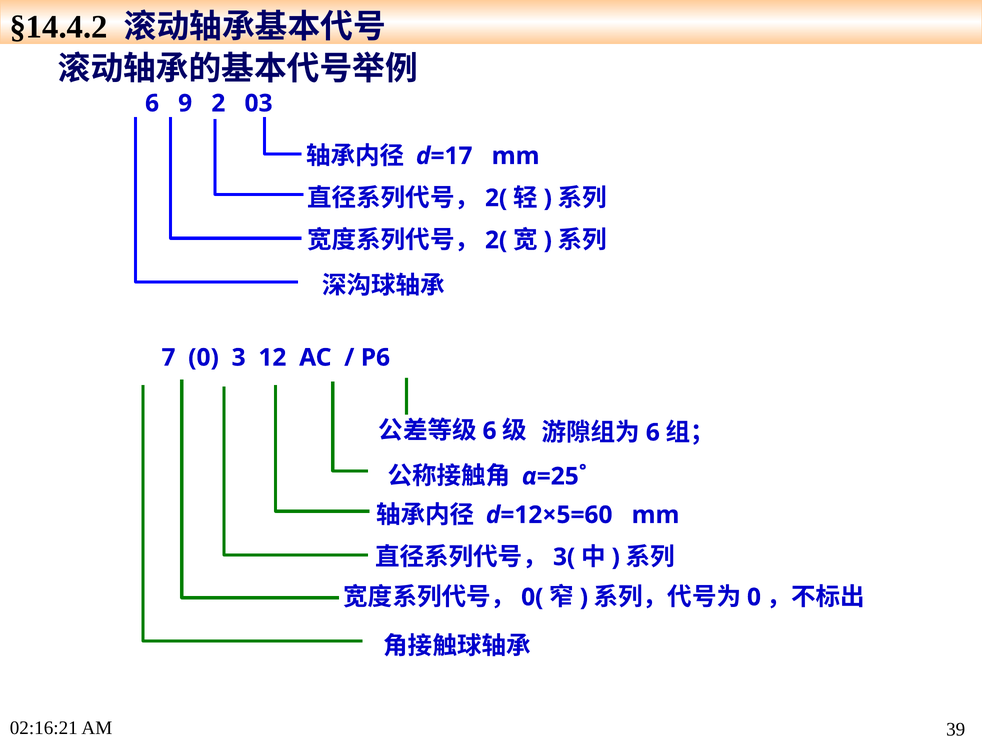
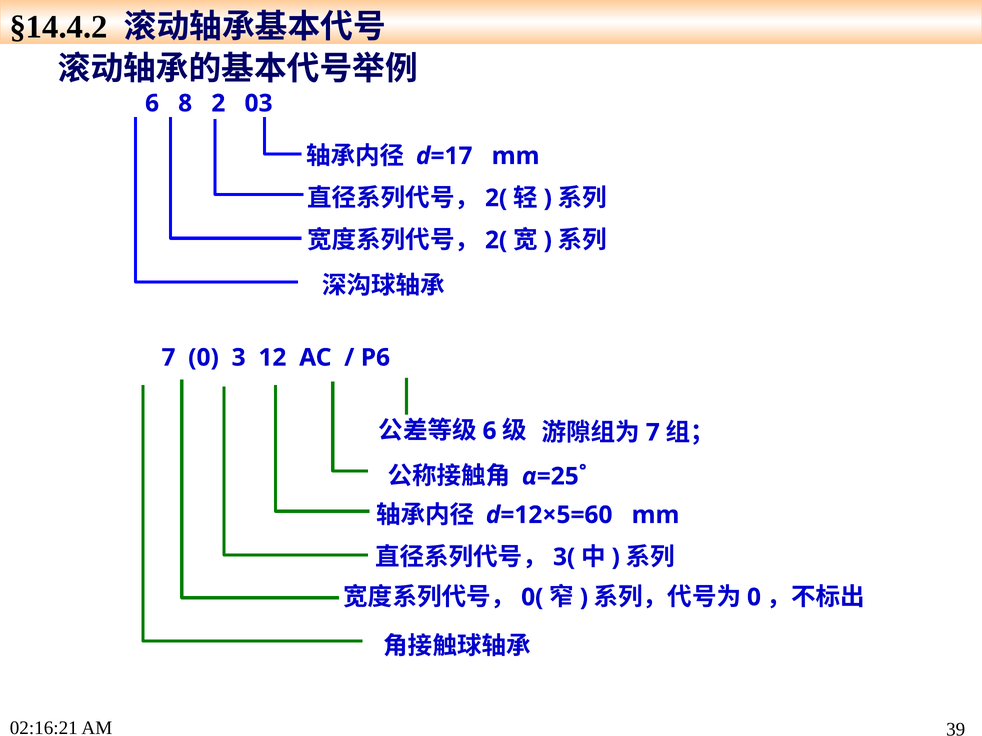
9: 9 -> 8
6 at (653, 433): 6 -> 7
